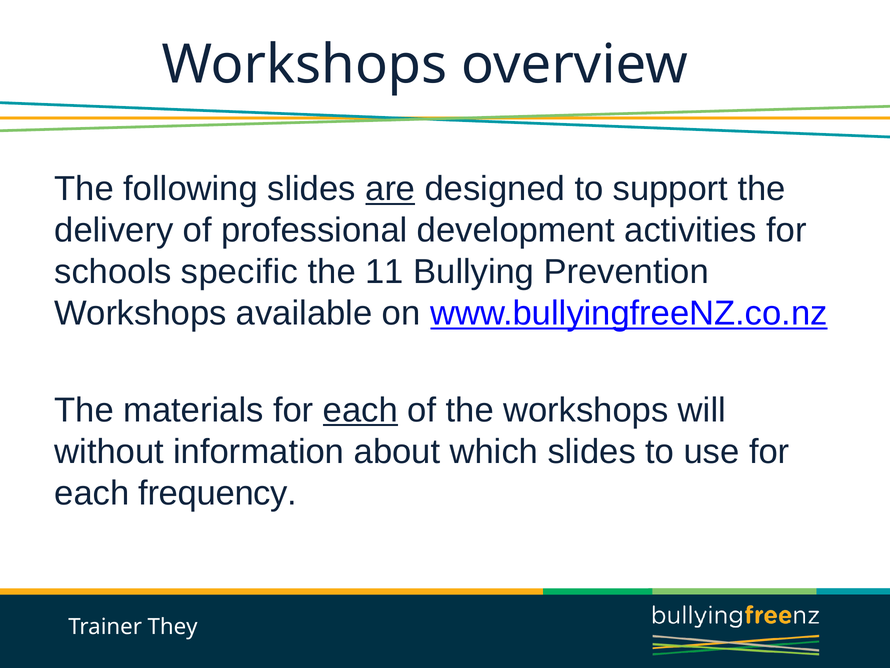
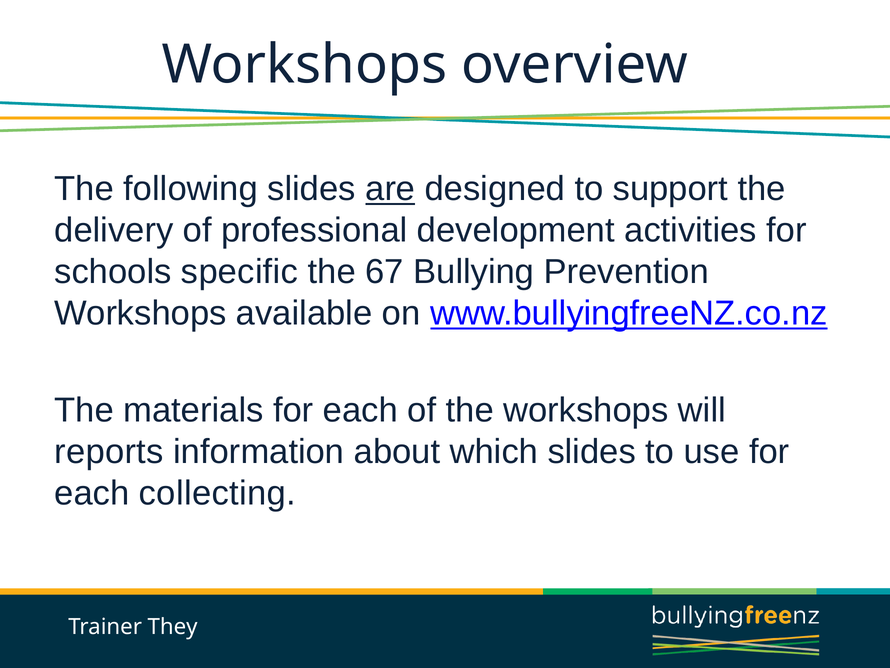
11: 11 -> 67
each at (360, 410) underline: present -> none
without: without -> reports
frequency: frequency -> collecting
